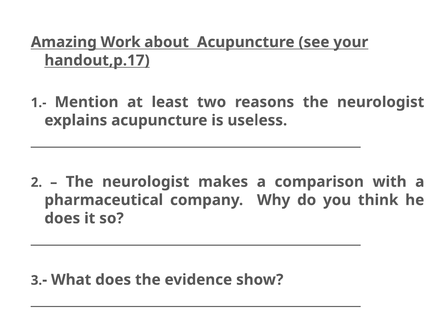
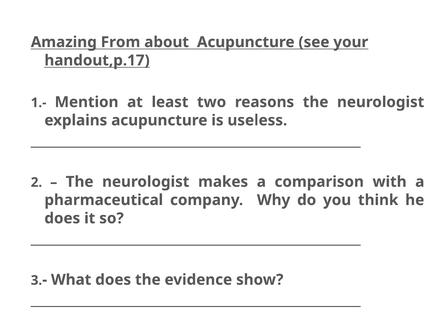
Work: Work -> From
